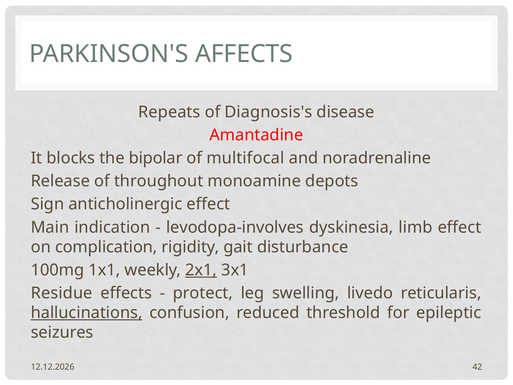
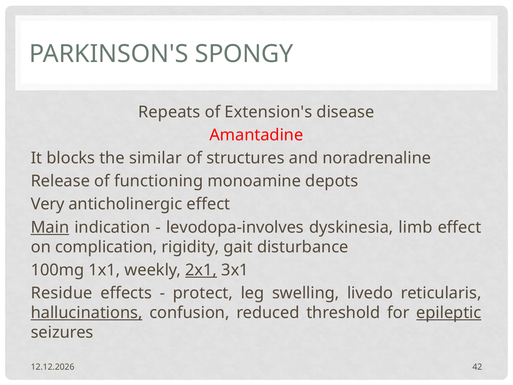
AFFECTS: AFFECTS -> SPONGY
Diagnosis's: Diagnosis's -> Extension's
bipolar: bipolar -> similar
multifocal: multifocal -> structures
throughout: throughout -> functioning
Sign: Sign -> Very
Main underline: none -> present
epileptic underline: none -> present
